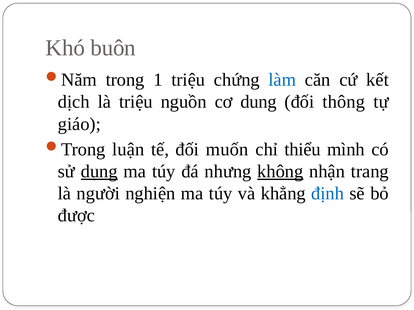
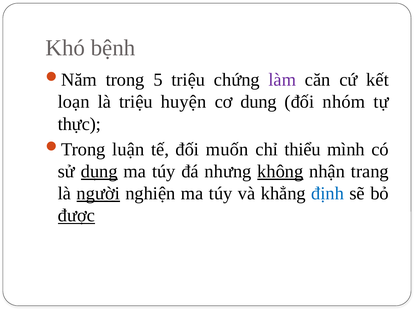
buôn: buôn -> bệnh
1: 1 -> 5
làm colour: blue -> purple
dịch: dịch -> loạn
nguồn: nguồn -> huyện
thông: thông -> nhóm
giáo: giáo -> thực
người underline: none -> present
được underline: none -> present
